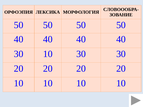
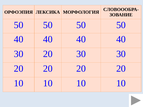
10 at (48, 54): 10 -> 20
